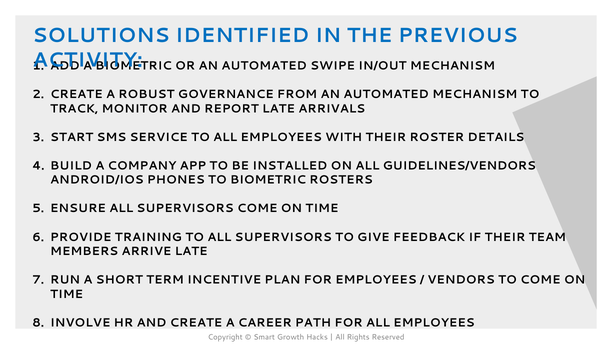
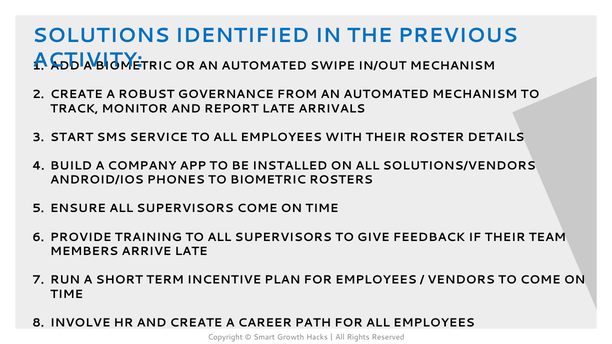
GUIDELINES/VENDORS: GUIDELINES/VENDORS -> SOLUTIONS/VENDORS
